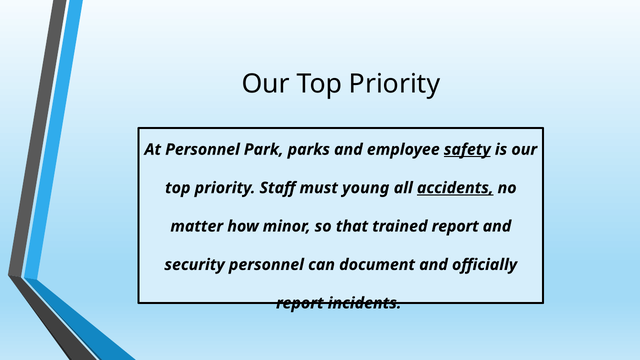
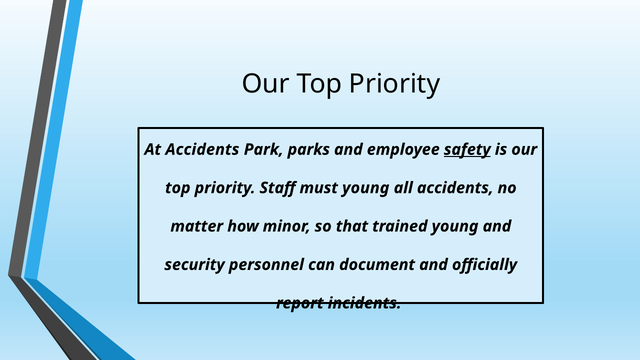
At Personnel: Personnel -> Accidents
accidents at (455, 188) underline: present -> none
trained report: report -> young
